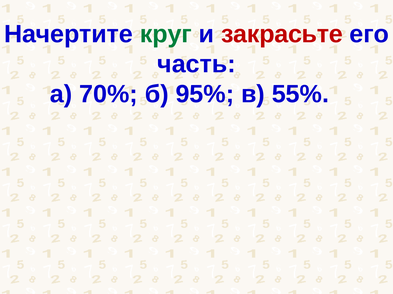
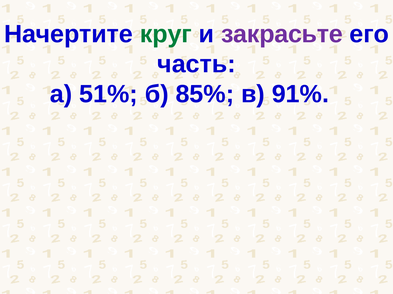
закрасьте colour: red -> purple
70%: 70% -> 51%
95%: 95% -> 85%
55%: 55% -> 91%
